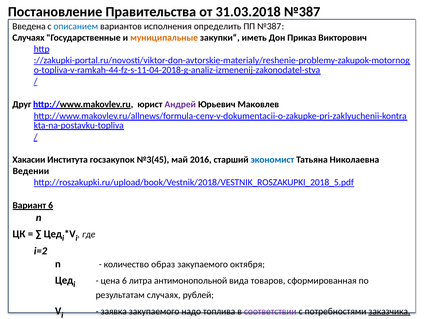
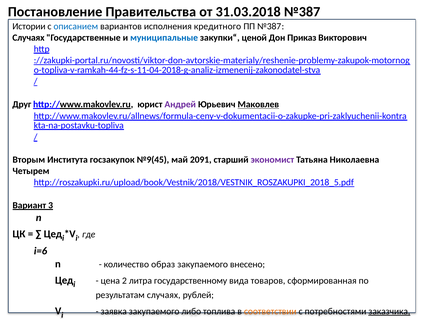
Введена: Введена -> Истории
определить: определить -> кредитного
муниципальные colour: orange -> blue
иметь: иметь -> ценой
Маковлев underline: none -> present
Хакасии: Хакасии -> Вторым
№3(45: №3(45 -> №9(45
2016: 2016 -> 2091
экономист colour: blue -> purple
Ведении: Ведении -> Четырем
Вариант 6: 6 -> 3
i=2: i=2 -> i=6
октября: октября -> внесено
цена 6: 6 -> 2
антимонопольной: антимонопольной -> государственному
надо: надо -> либо
соответствии colour: purple -> orange
